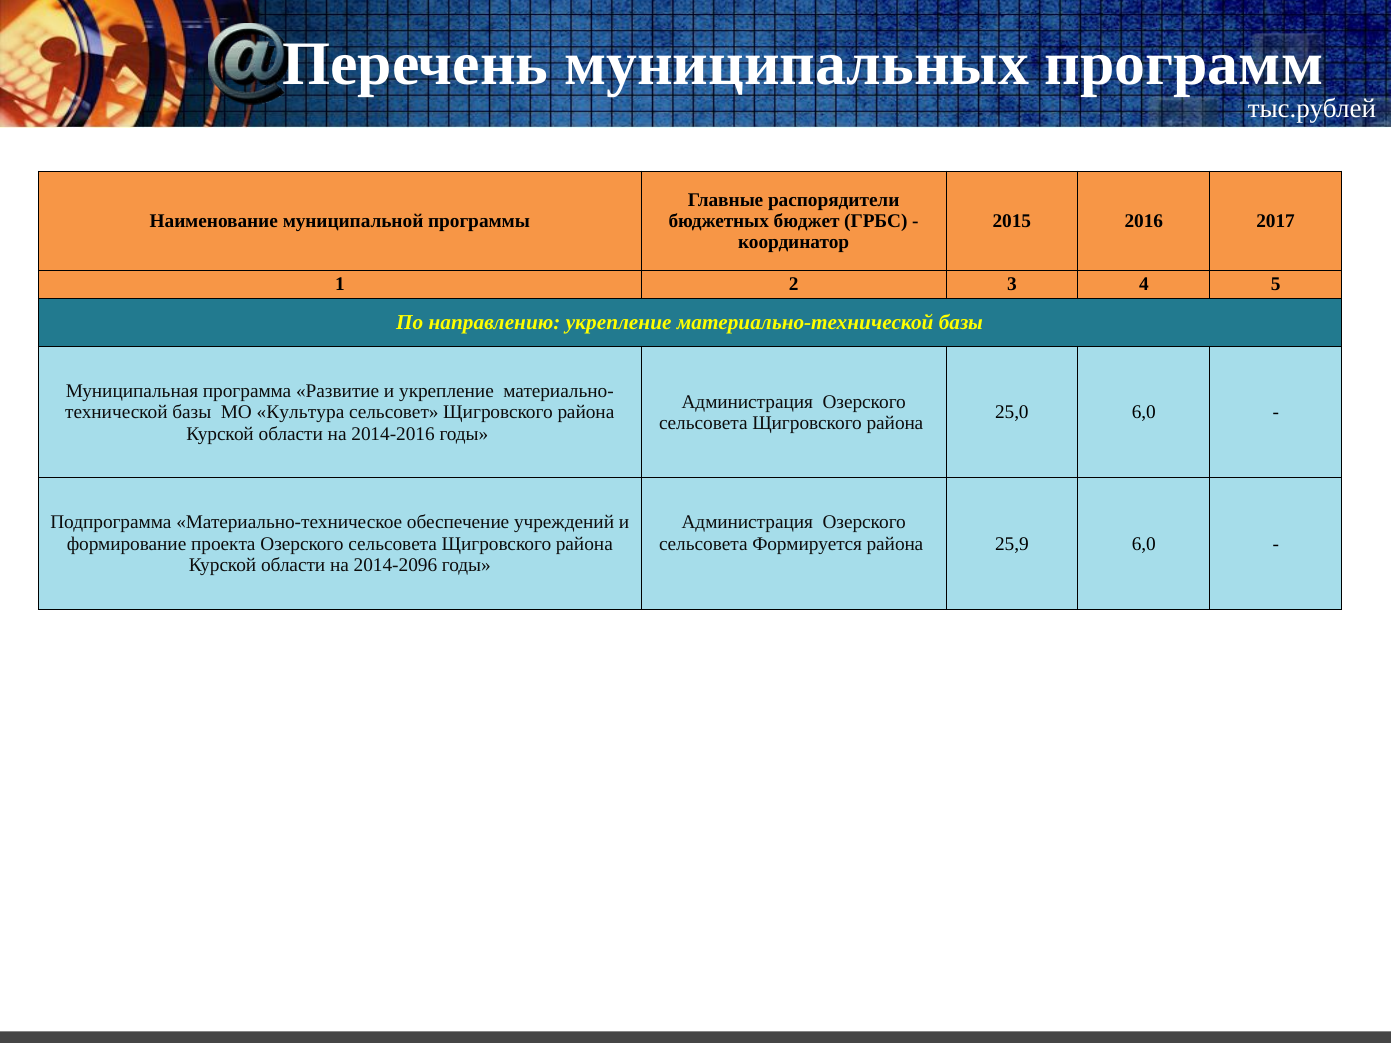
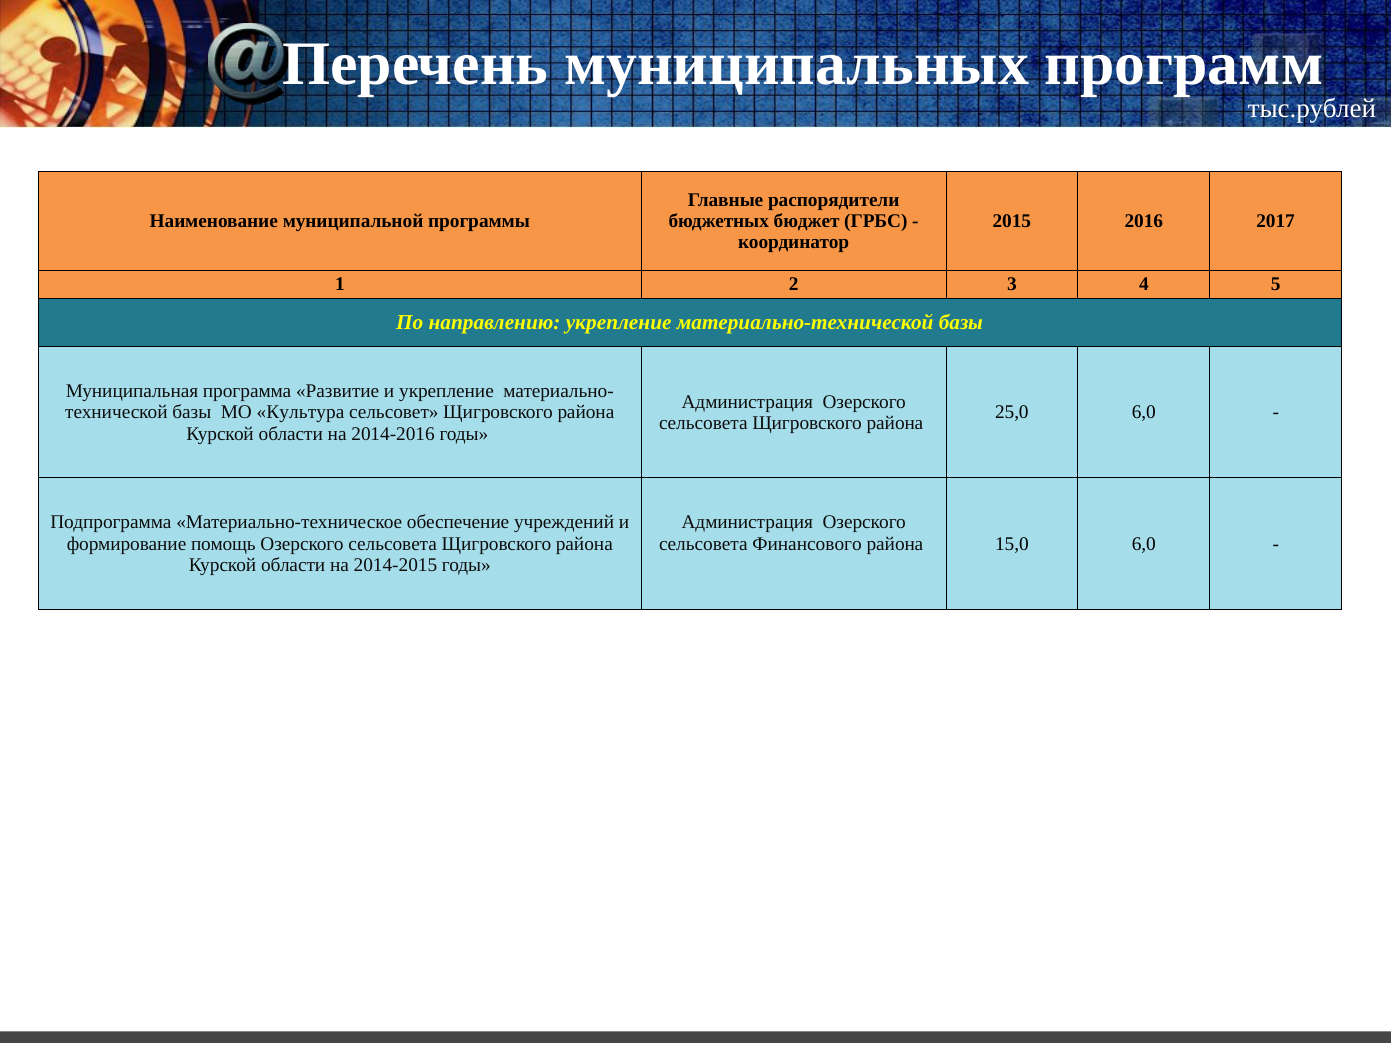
проекта: проекта -> помощь
Формируется: Формируется -> Финансового
25,9: 25,9 -> 15,0
2014-2096: 2014-2096 -> 2014-2015
